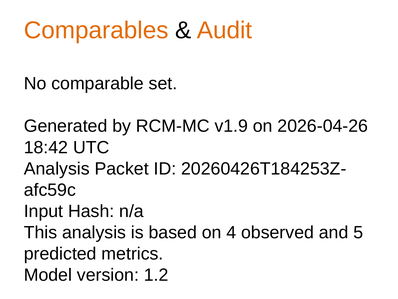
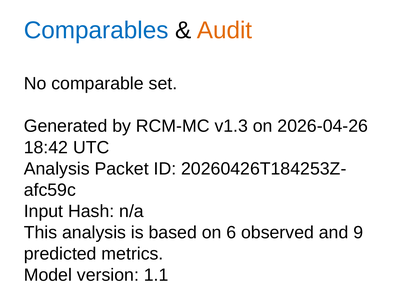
Comparables colour: orange -> blue
v1.9: v1.9 -> v1.3
4: 4 -> 6
5: 5 -> 9
1.2: 1.2 -> 1.1
